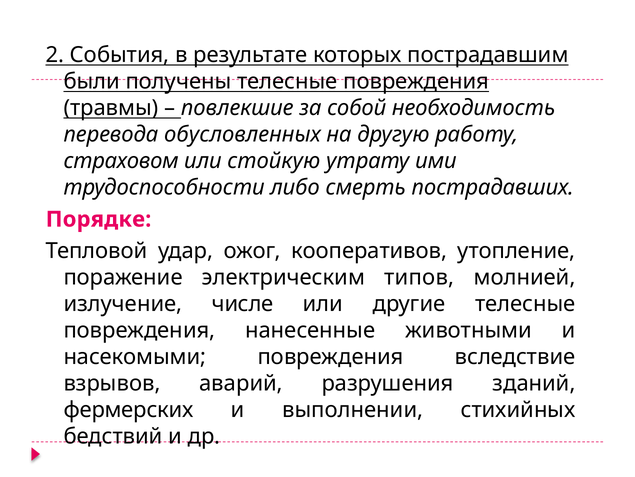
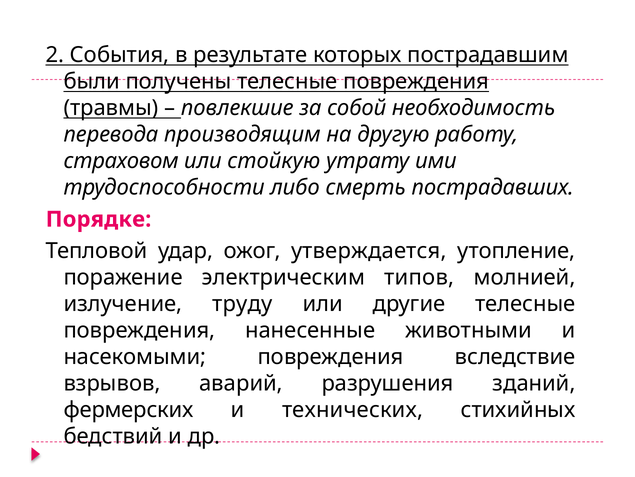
обусловленных: обусловленных -> производящим
кооперативов: кооперативов -> утверждается
числе: числе -> труду
выполнении: выполнении -> технических
